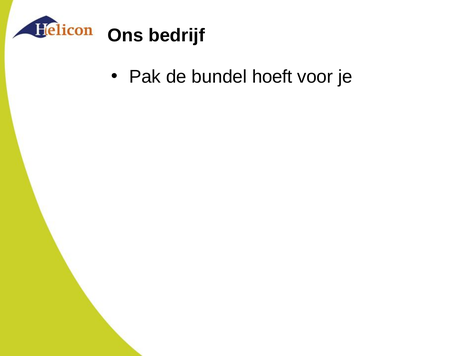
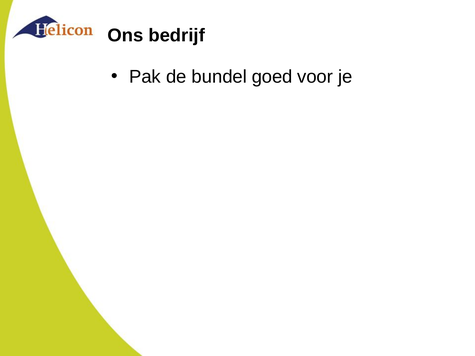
hoeft: hoeft -> goed
